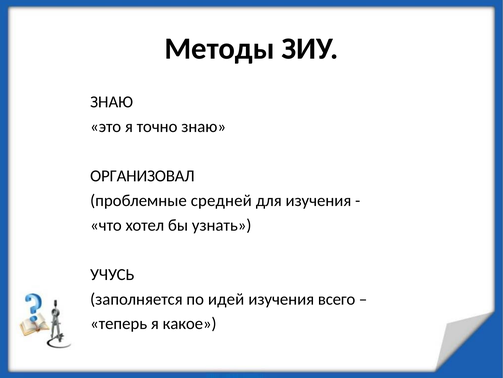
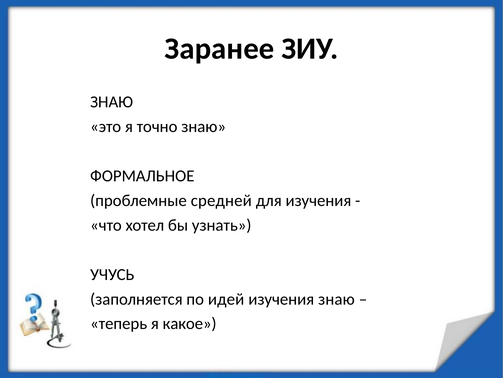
Методы: Методы -> Заранее
ОРГАНИЗОВАЛ: ОРГАНИЗОВАЛ -> ФОРМАЛЬНОЕ
изучения всего: всего -> знаю
